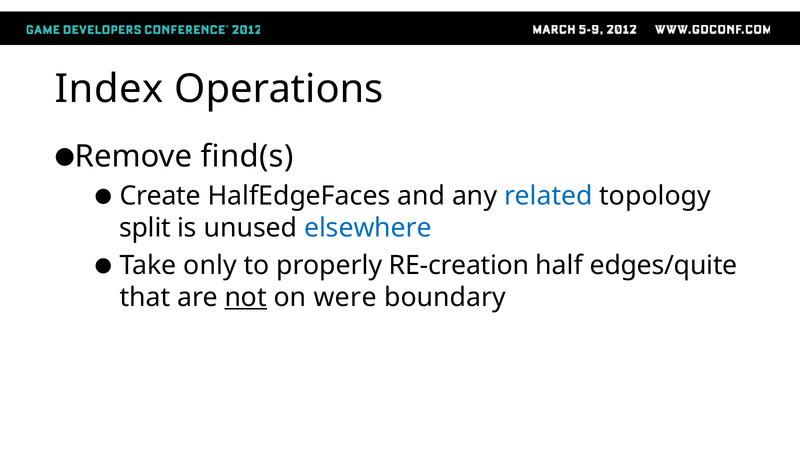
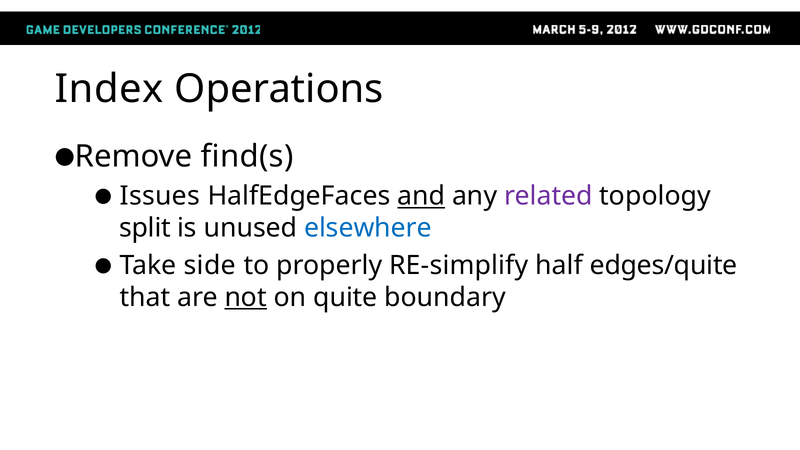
Create: Create -> Issues
and underline: none -> present
related colour: blue -> purple
only: only -> side
RE-creation: RE-creation -> RE-simplify
were: were -> quite
